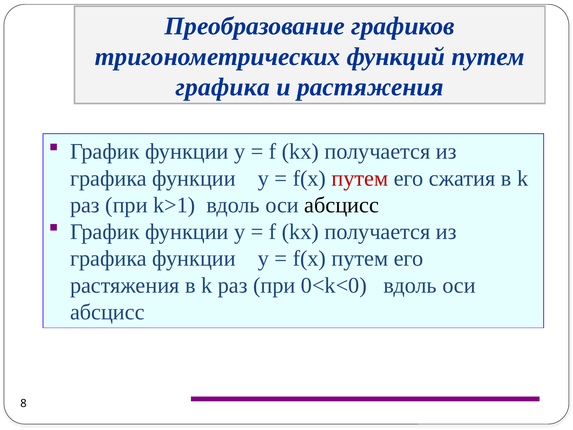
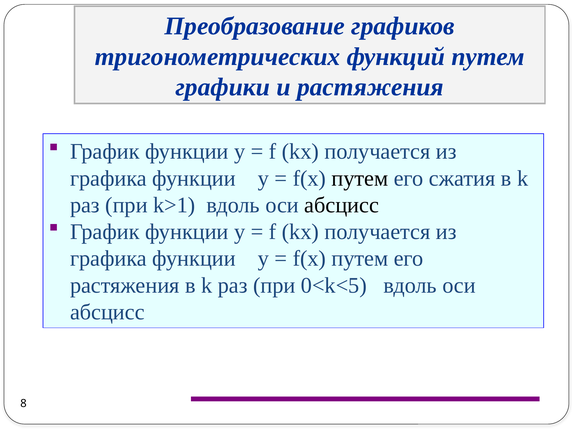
графика at (223, 87): графика -> графики
путем at (360, 178) colour: red -> black
0<k<0: 0<k<0 -> 0<k<5
